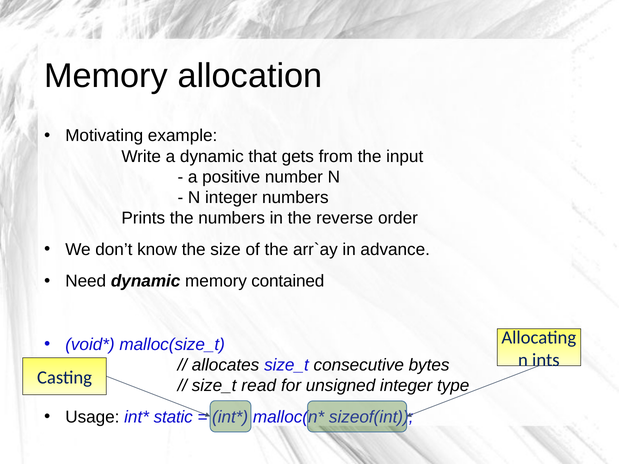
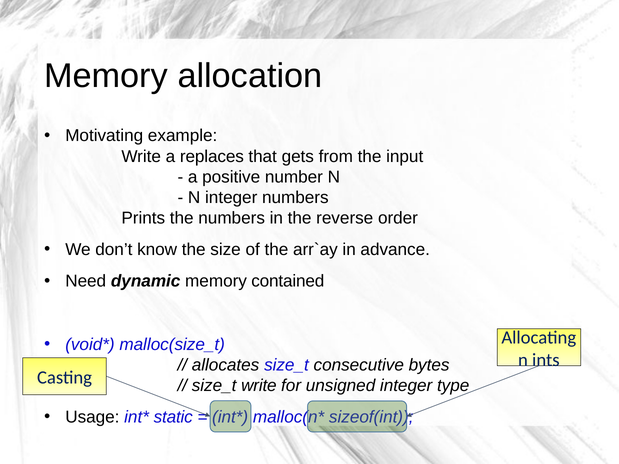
a dynamic: dynamic -> replaces
size_t read: read -> write
